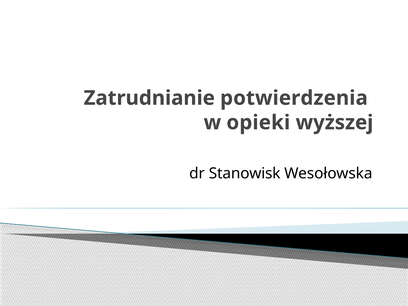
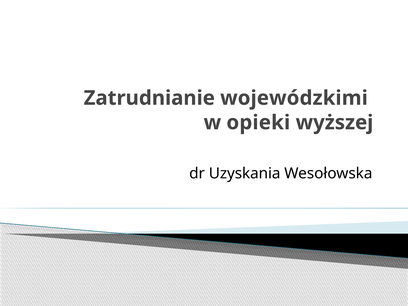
potwierdzenia: potwierdzenia -> wojewódzkimi
Stanowisk: Stanowisk -> Uzyskania
